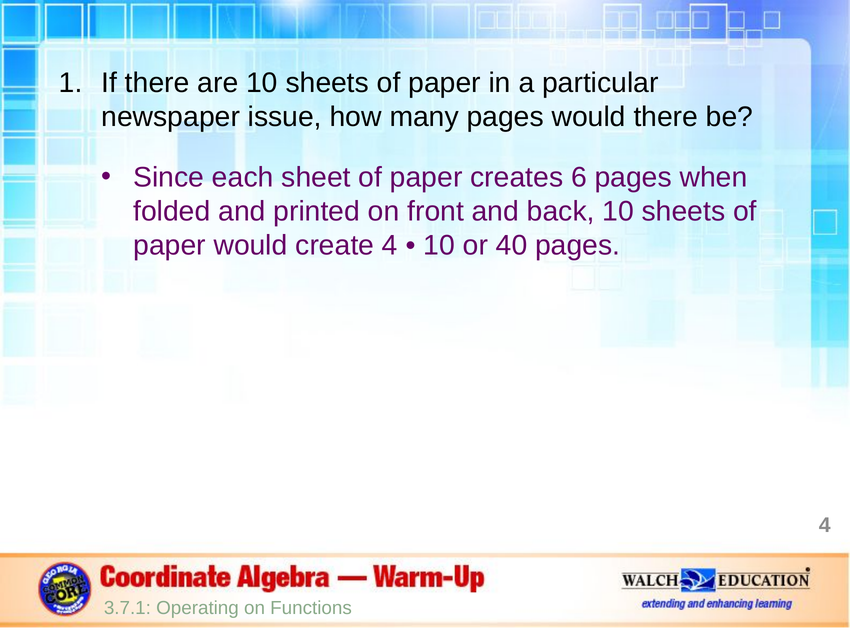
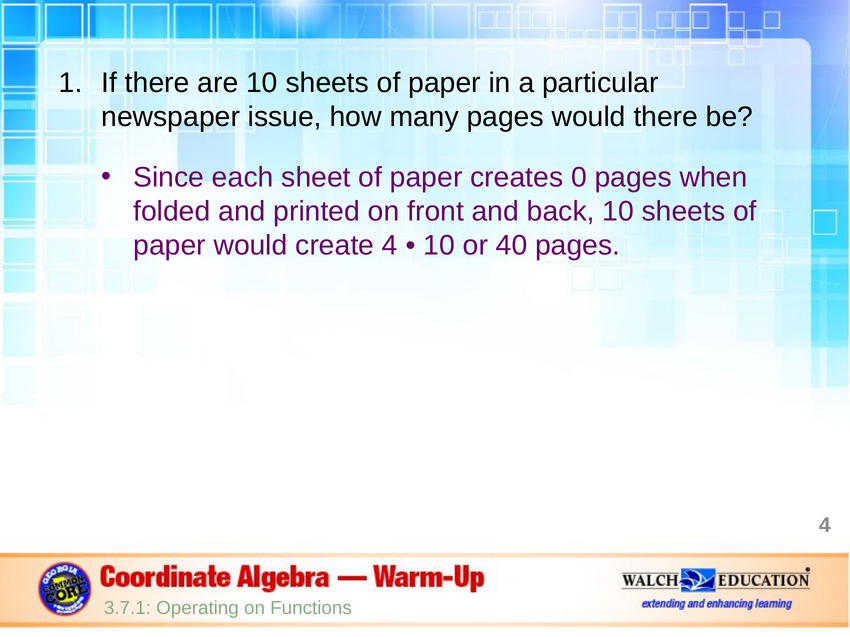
6: 6 -> 0
